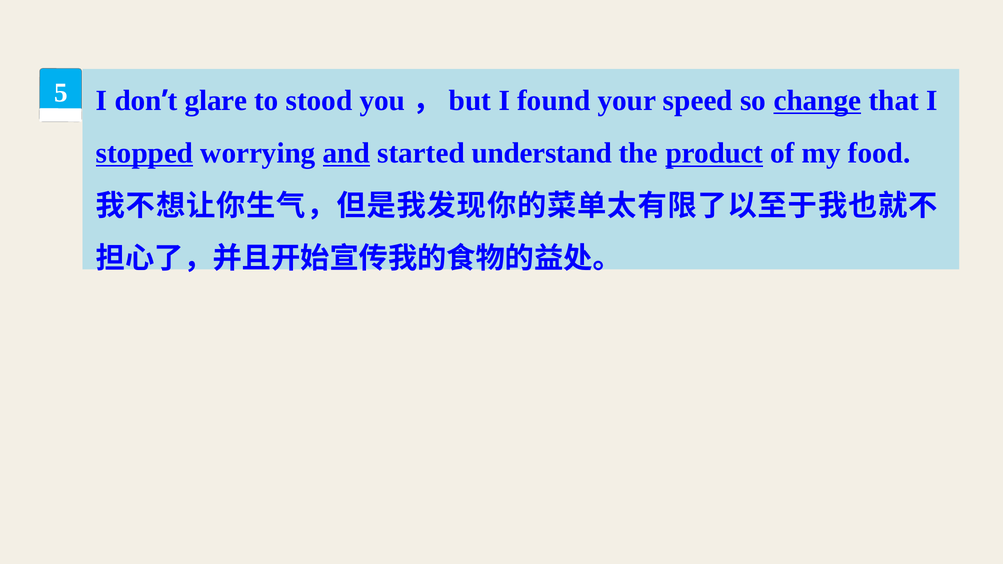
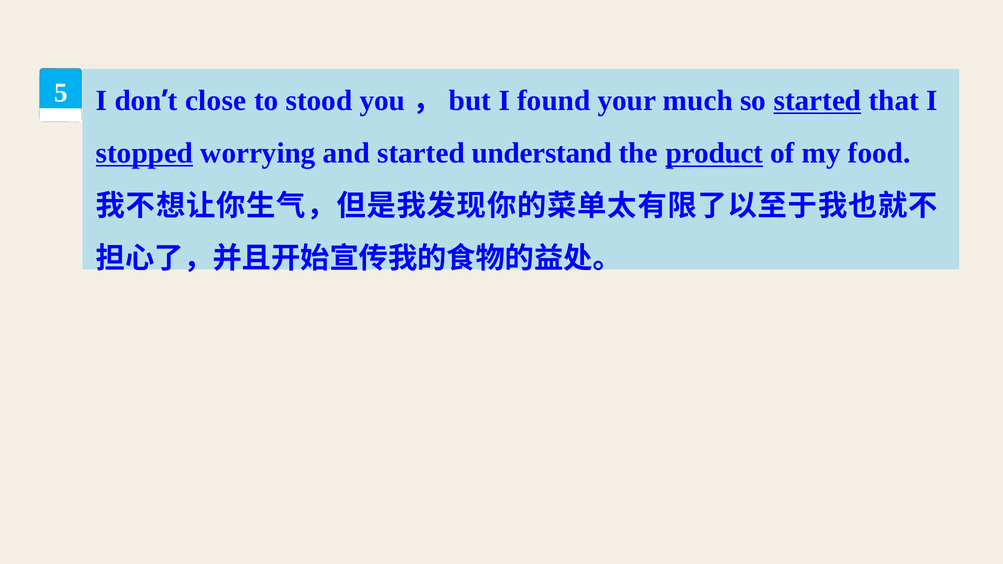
glare: glare -> close
speed: speed -> much
so change: change -> started
and underline: present -> none
